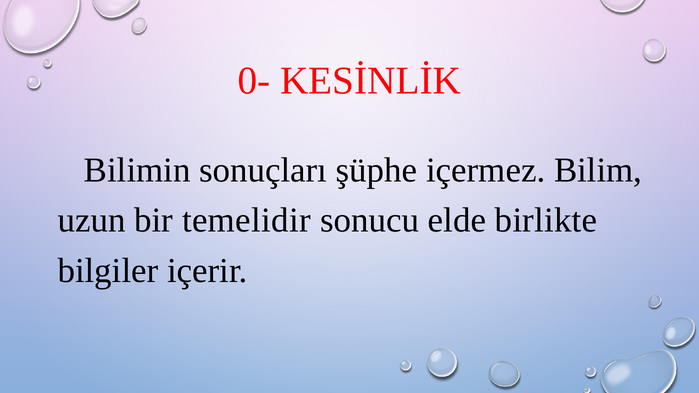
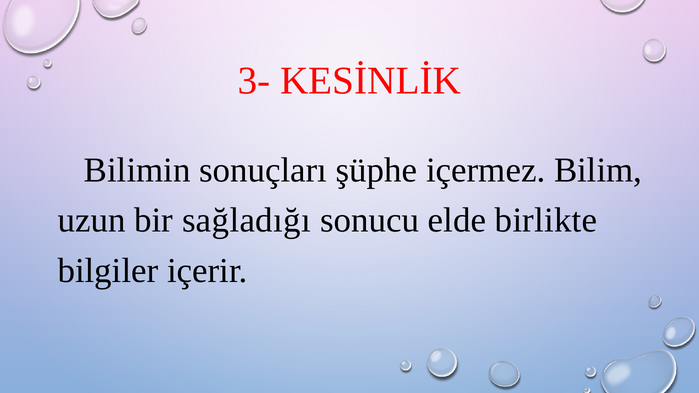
0-: 0- -> 3-
temelidir: temelidir -> sağladığı
